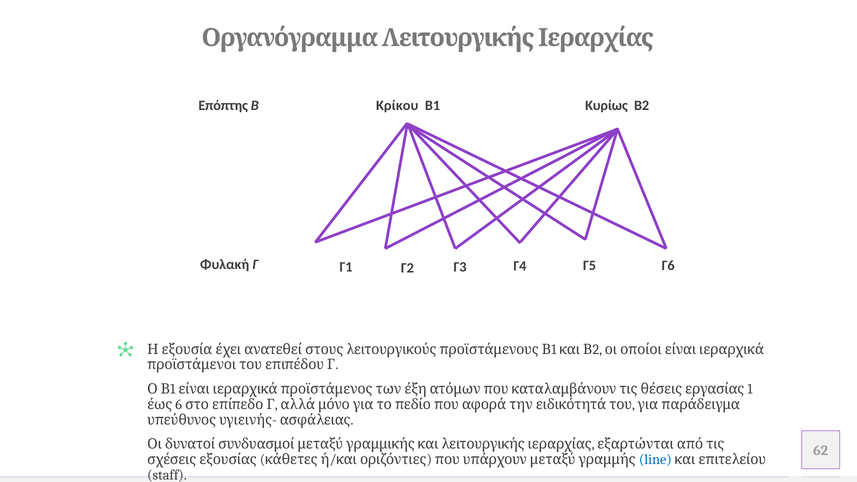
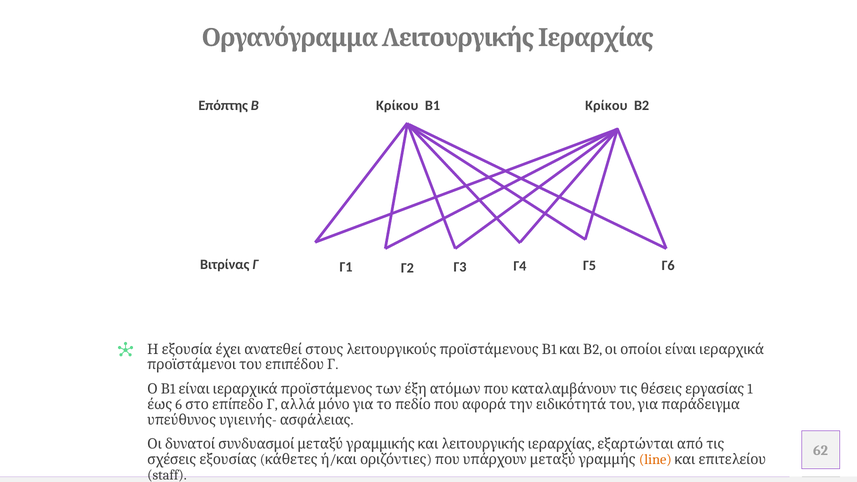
Β1 Κυρίως: Κυρίως -> Κρίκου
Φυλακή: Φυλακή -> Βιτρίνας
line colour: blue -> orange
